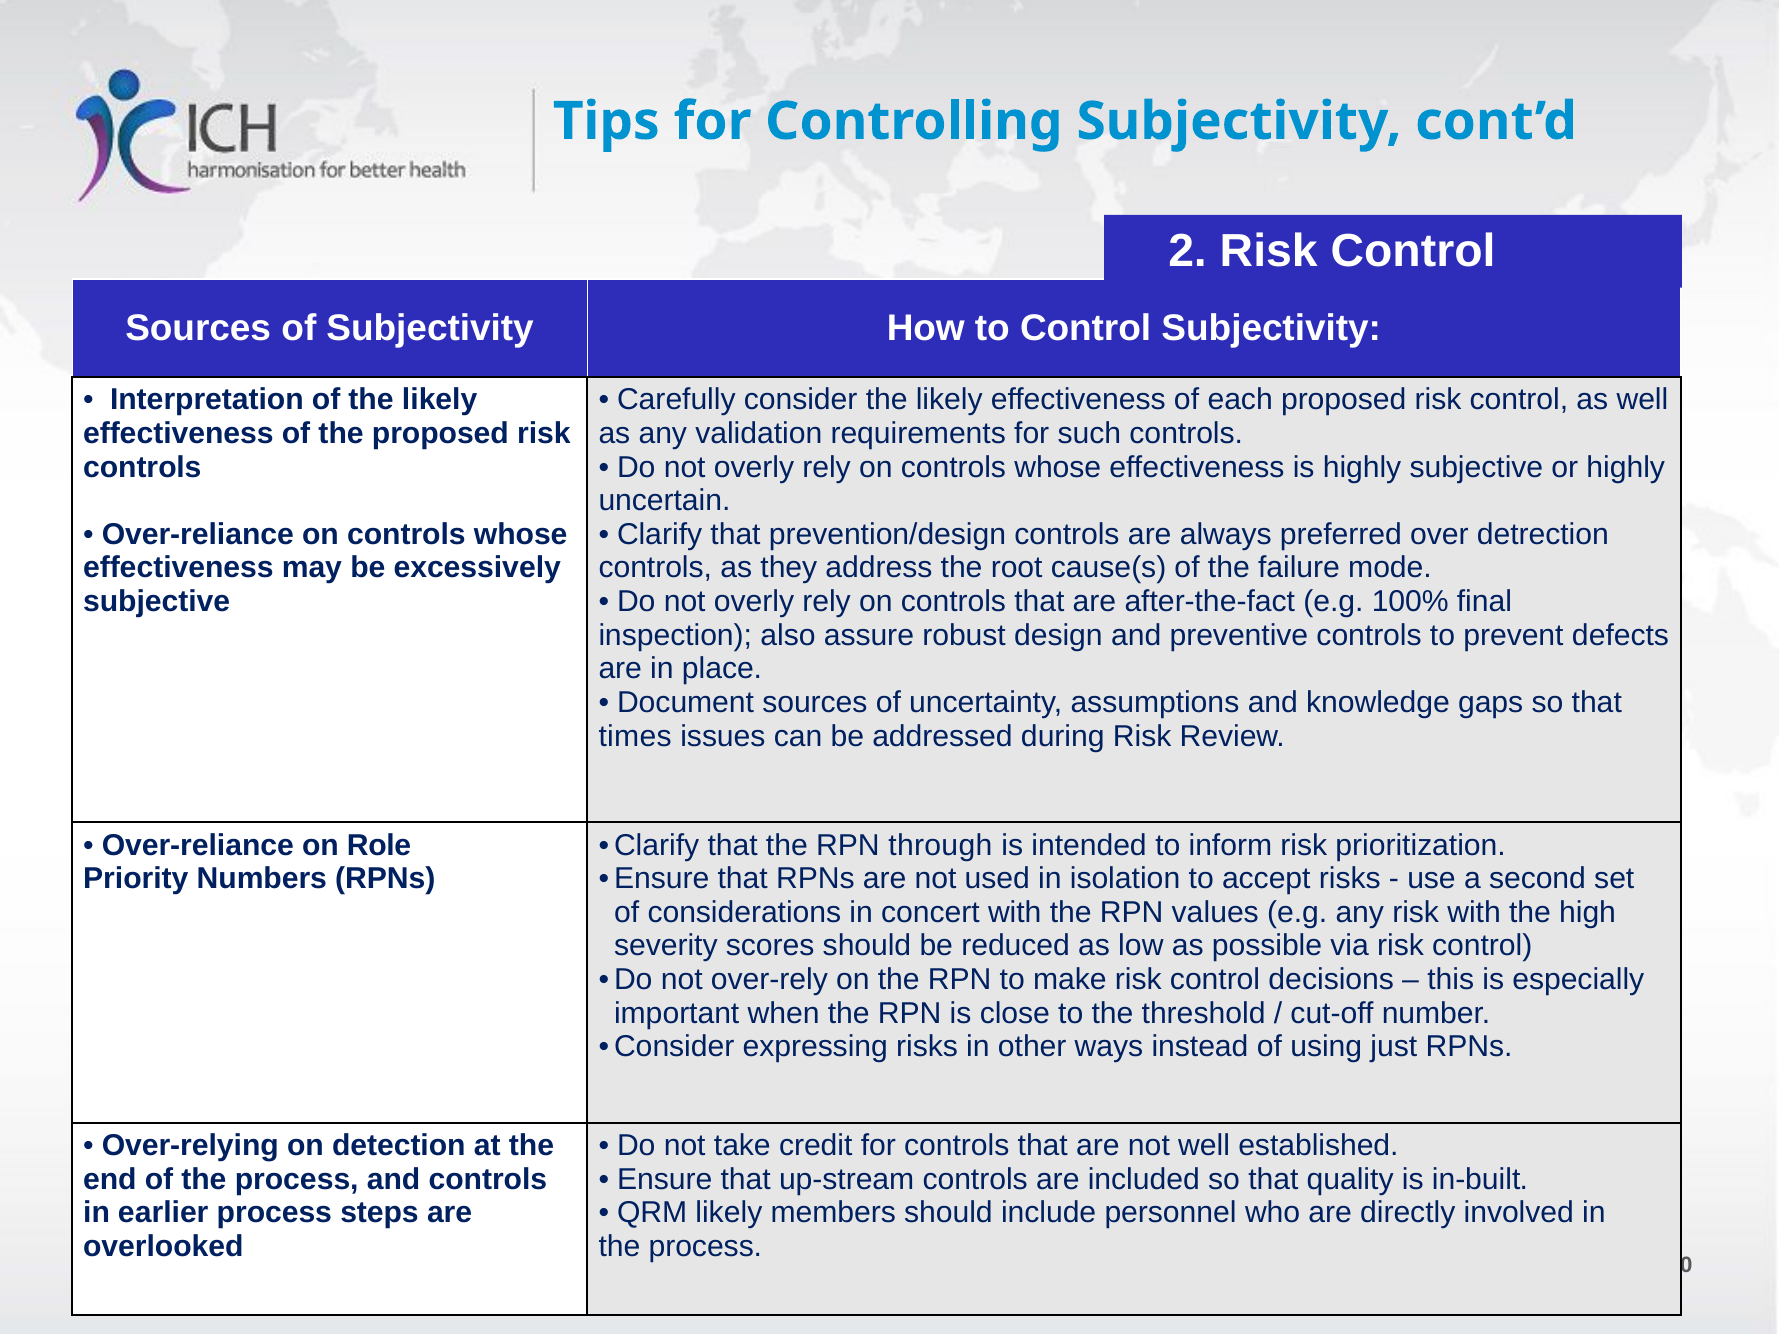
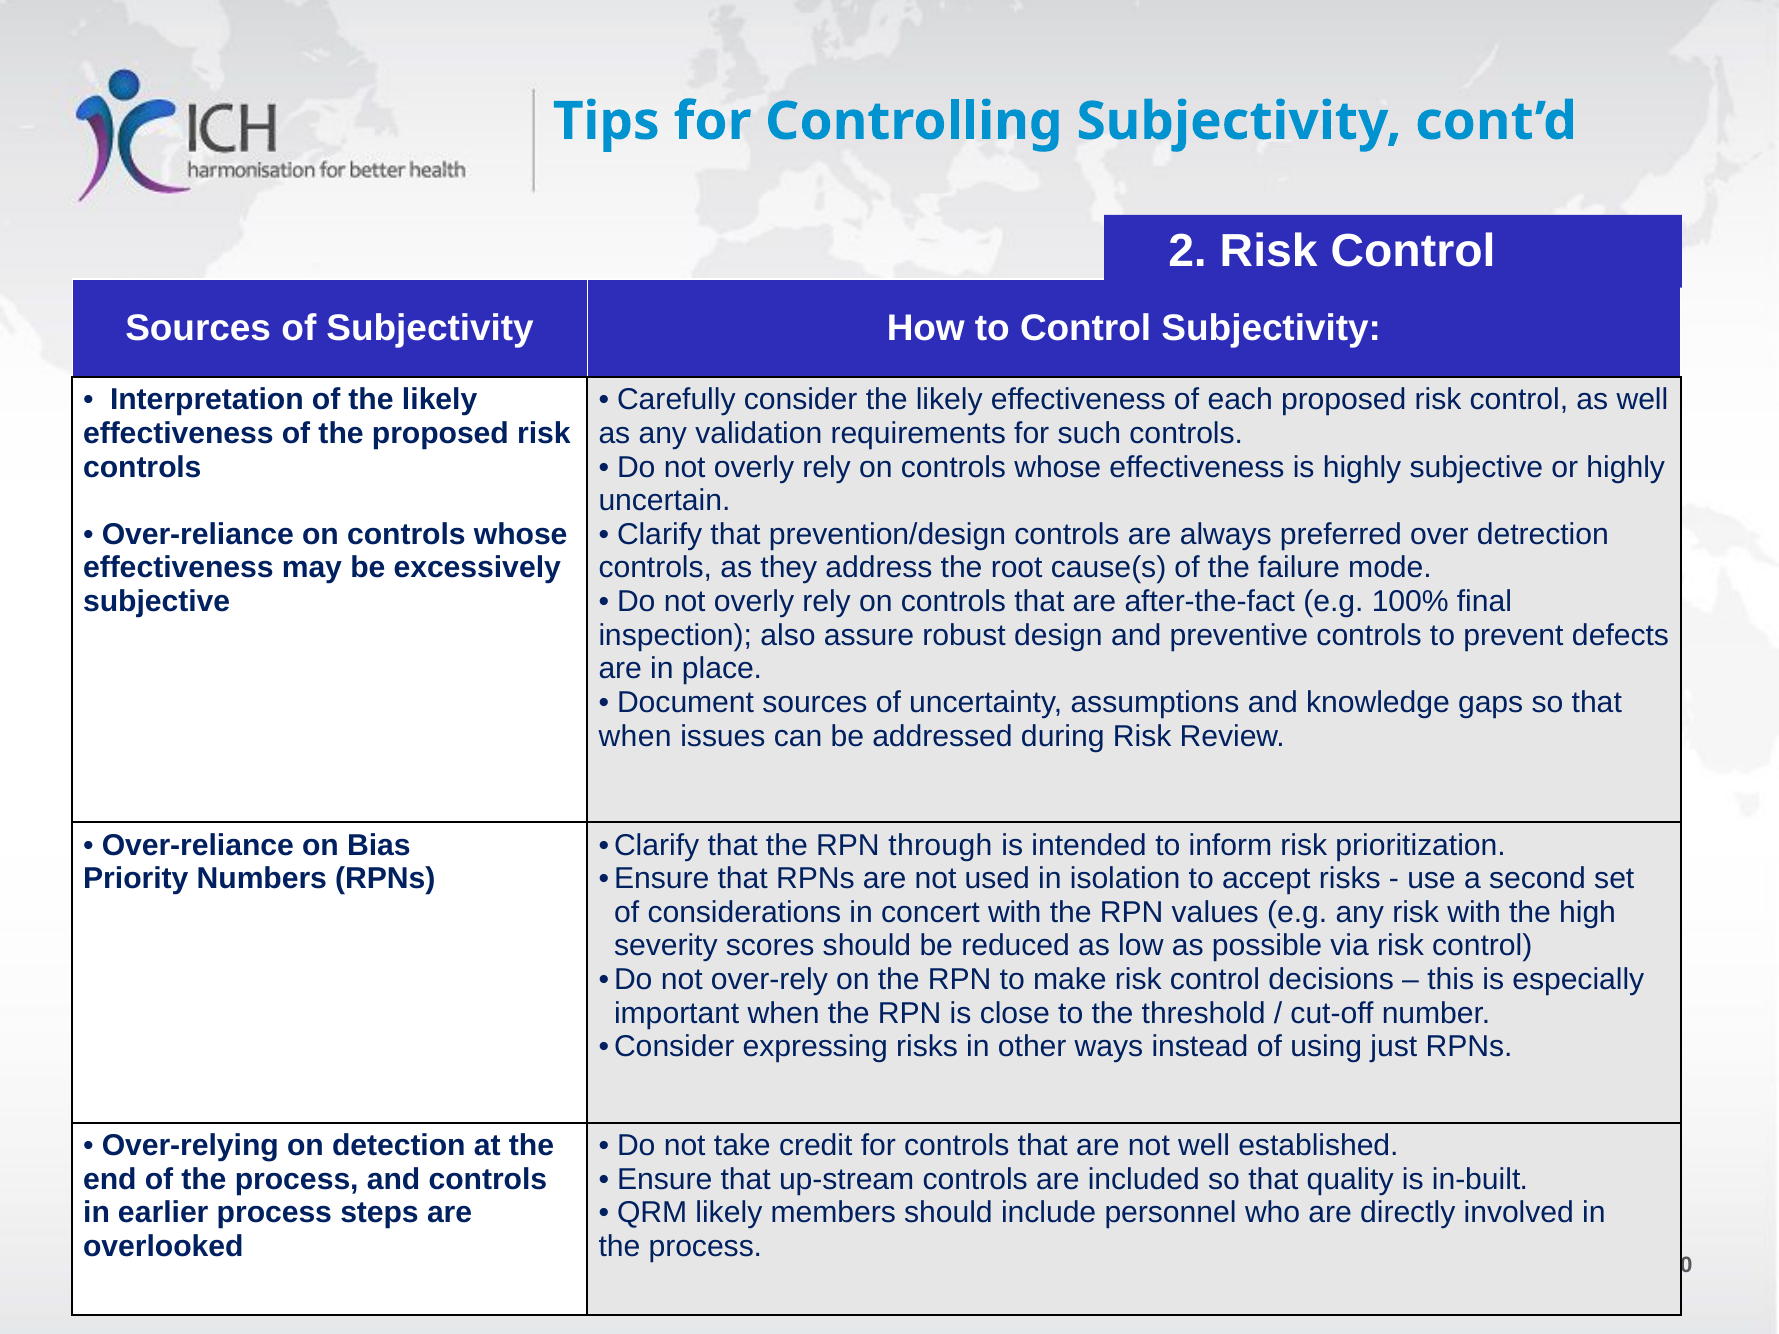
times at (635, 736): times -> when
Role: Role -> Bias
